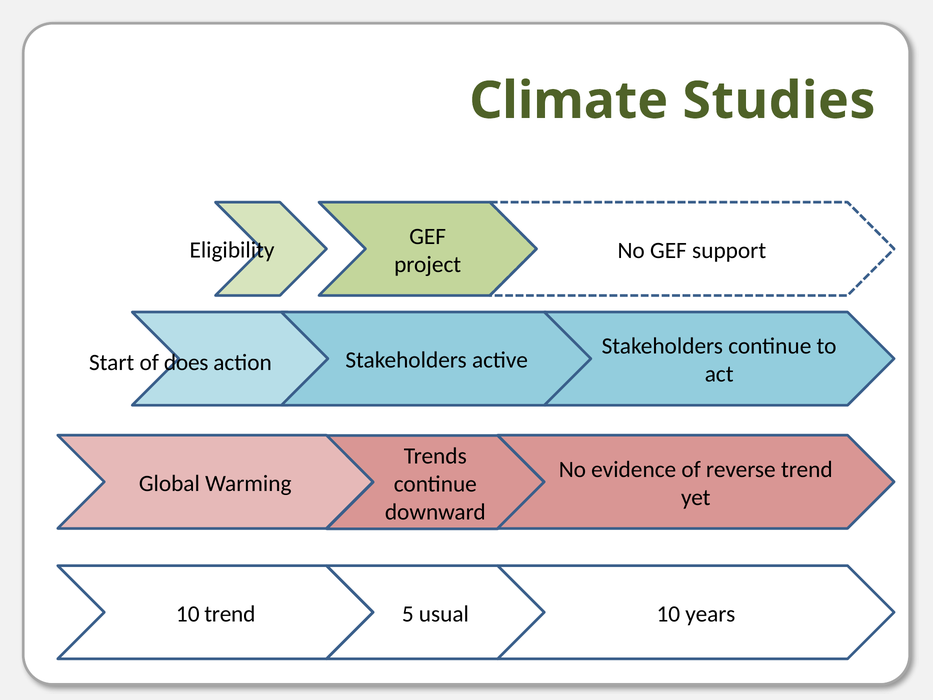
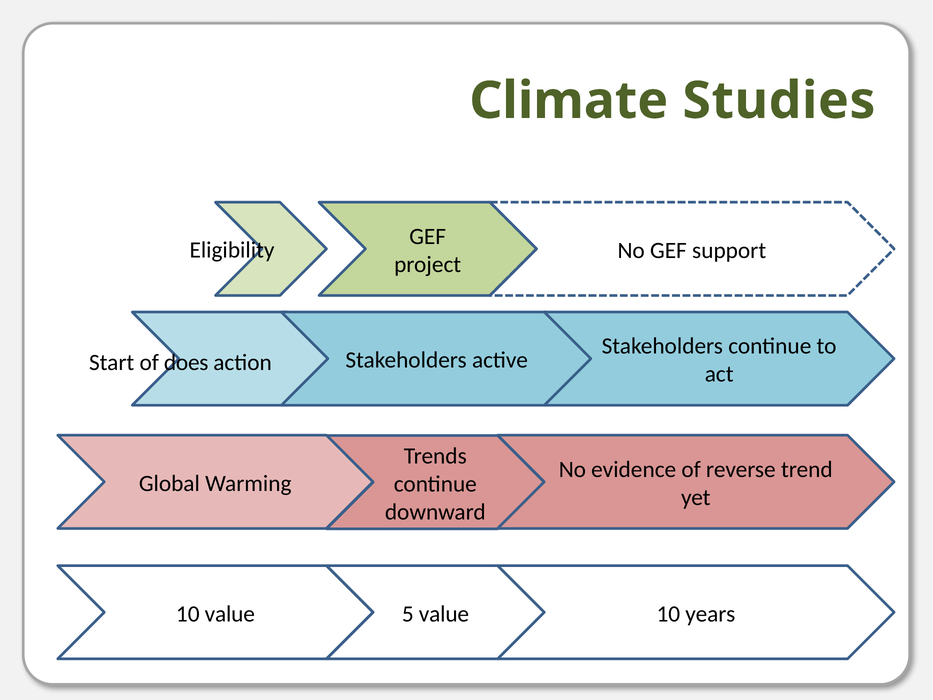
10 trend: trend -> value
5 usual: usual -> value
